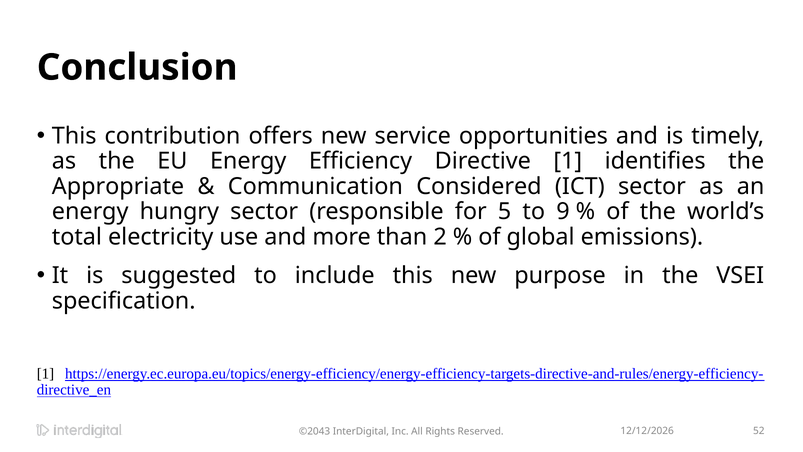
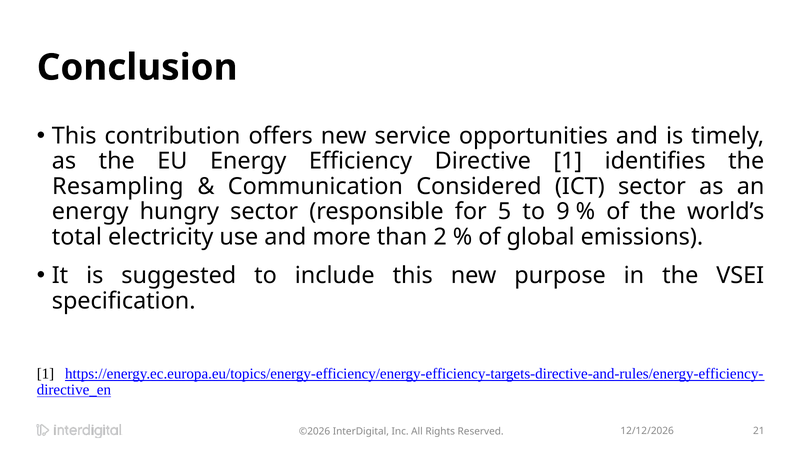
Appropriate: Appropriate -> Resampling
52: 52 -> 21
©2043: ©2043 -> ©2026
